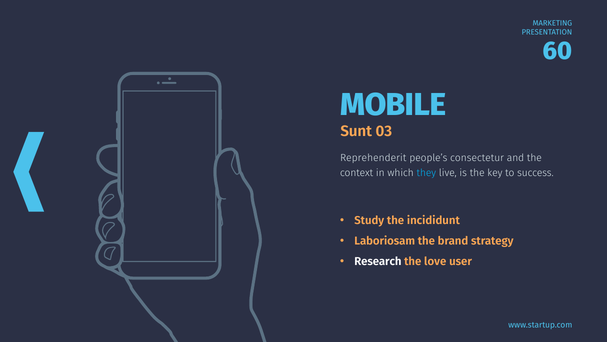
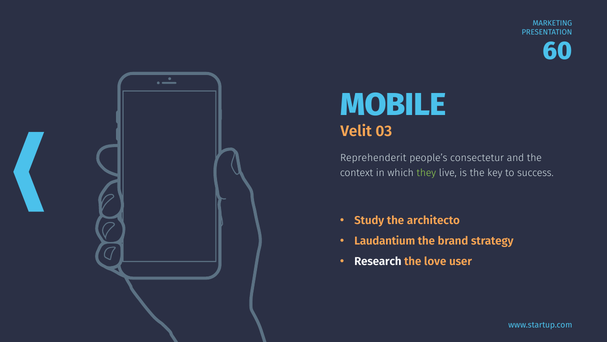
Sunt: Sunt -> Velit
they colour: light blue -> light green
incididunt: incididunt -> architecto
Laboriosam: Laboriosam -> Laudantium
